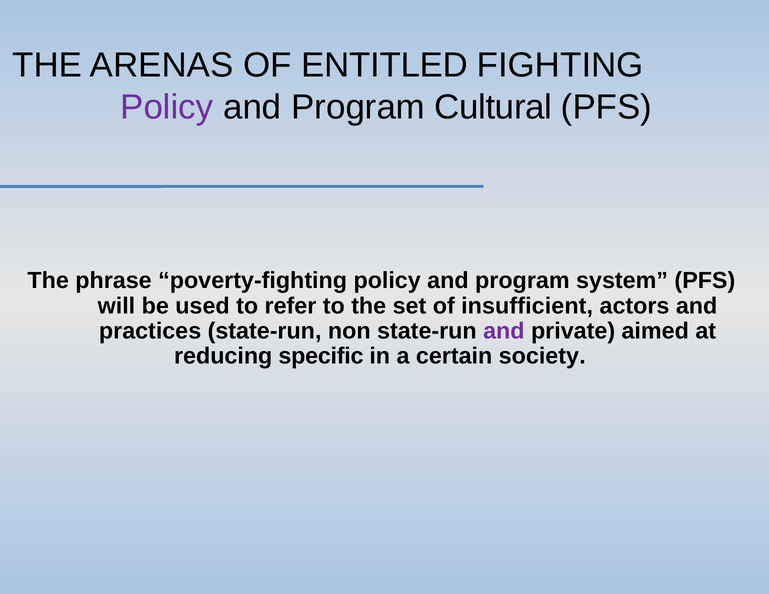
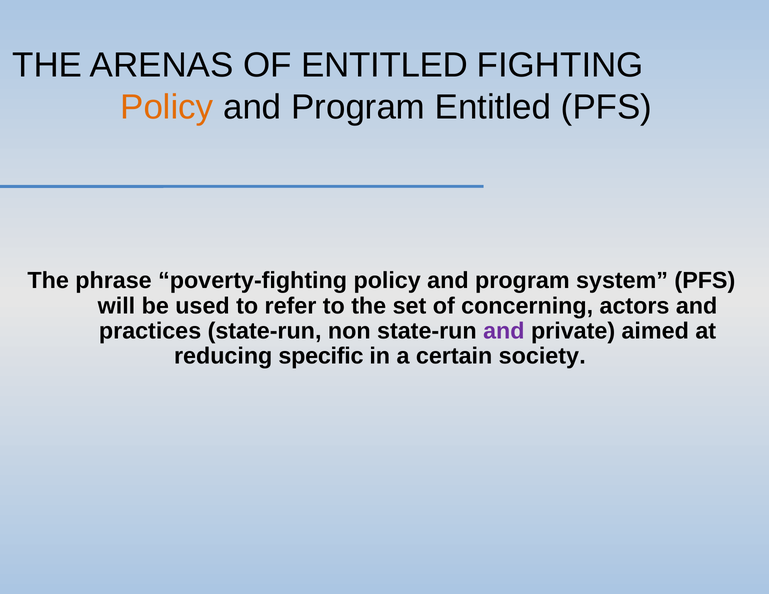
Policy at (167, 107) colour: purple -> orange
Program Cultural: Cultural -> Entitled
insufficient: insufficient -> concerning
